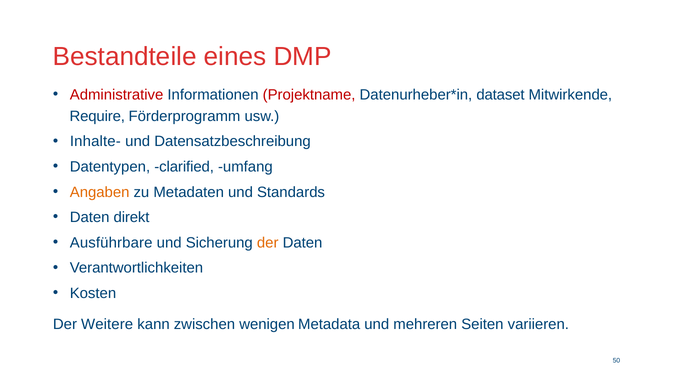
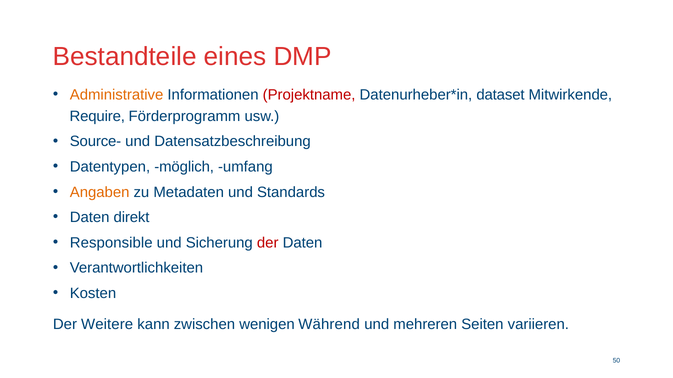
Administrative colour: red -> orange
Inhalte-: Inhalte- -> Source-
clarified: clarified -> möglich
Ausführbare: Ausführbare -> Responsible
der at (268, 243) colour: orange -> red
Metadata: Metadata -> Während
